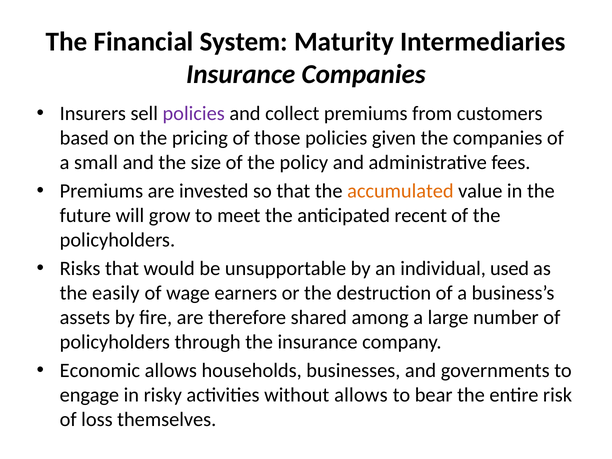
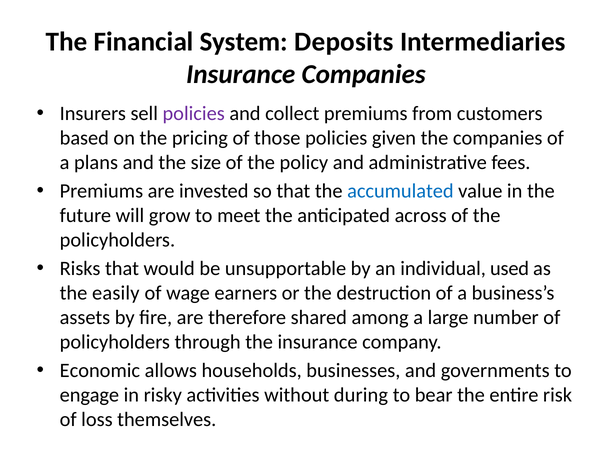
Maturity: Maturity -> Deposits
small: small -> plans
accumulated colour: orange -> blue
recent: recent -> across
without allows: allows -> during
